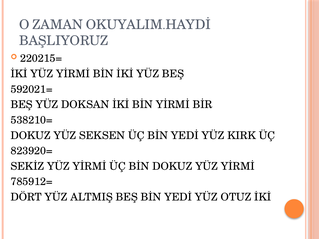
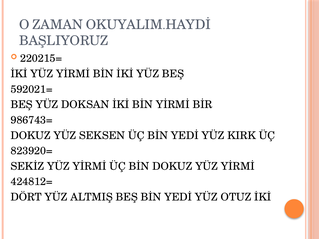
538210=: 538210= -> 986743=
785912=: 785912= -> 424812=
